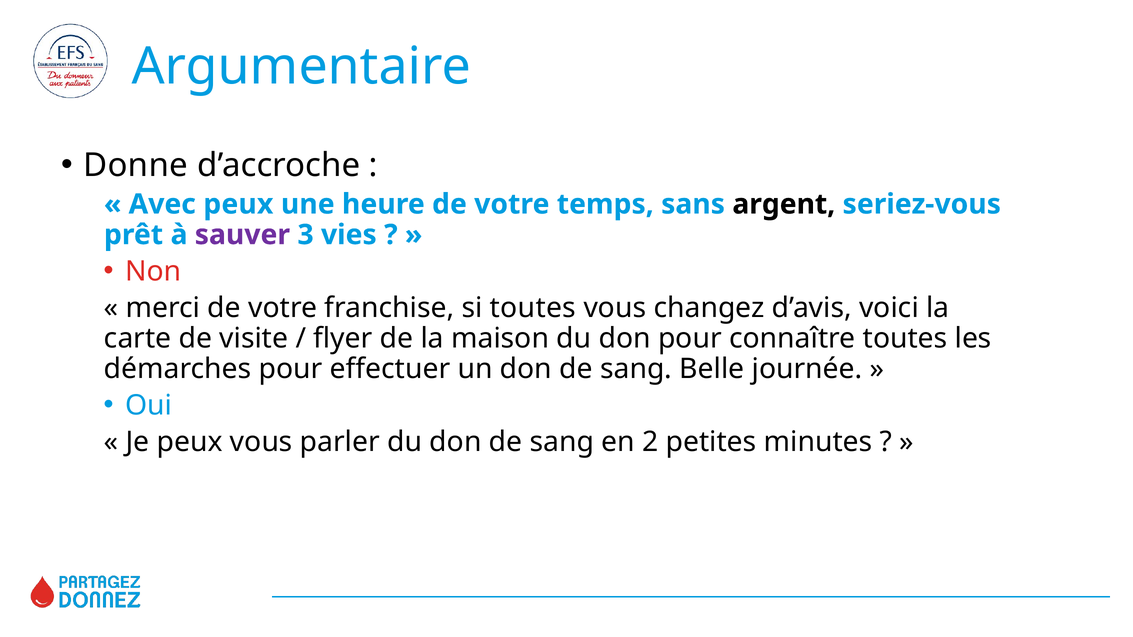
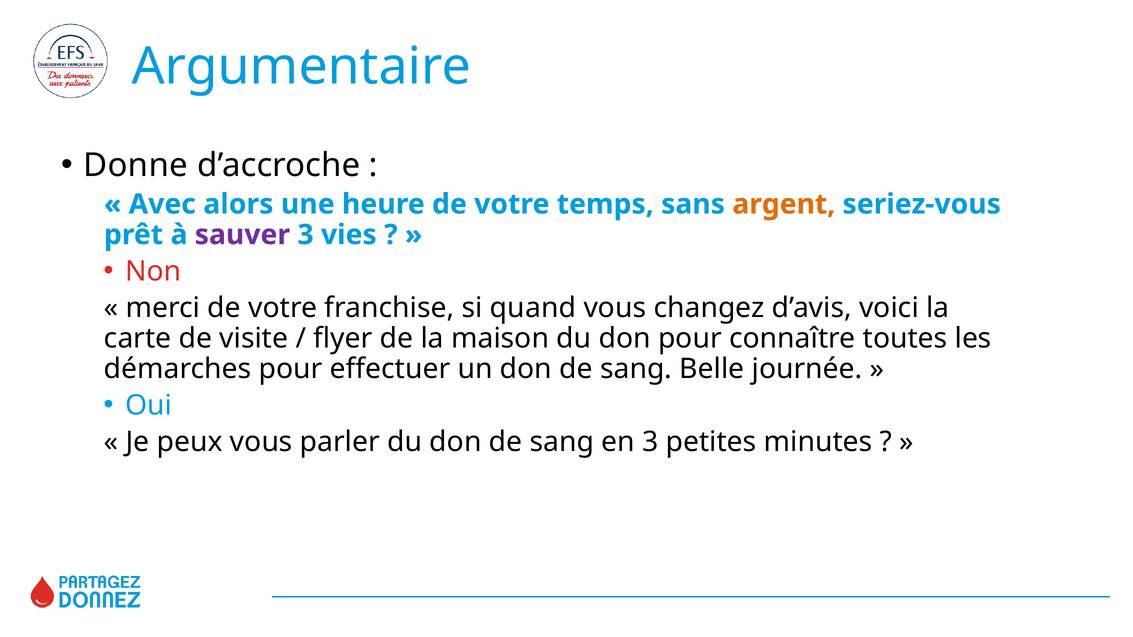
Avec peux: peux -> alors
argent colour: black -> orange
si toutes: toutes -> quand
en 2: 2 -> 3
